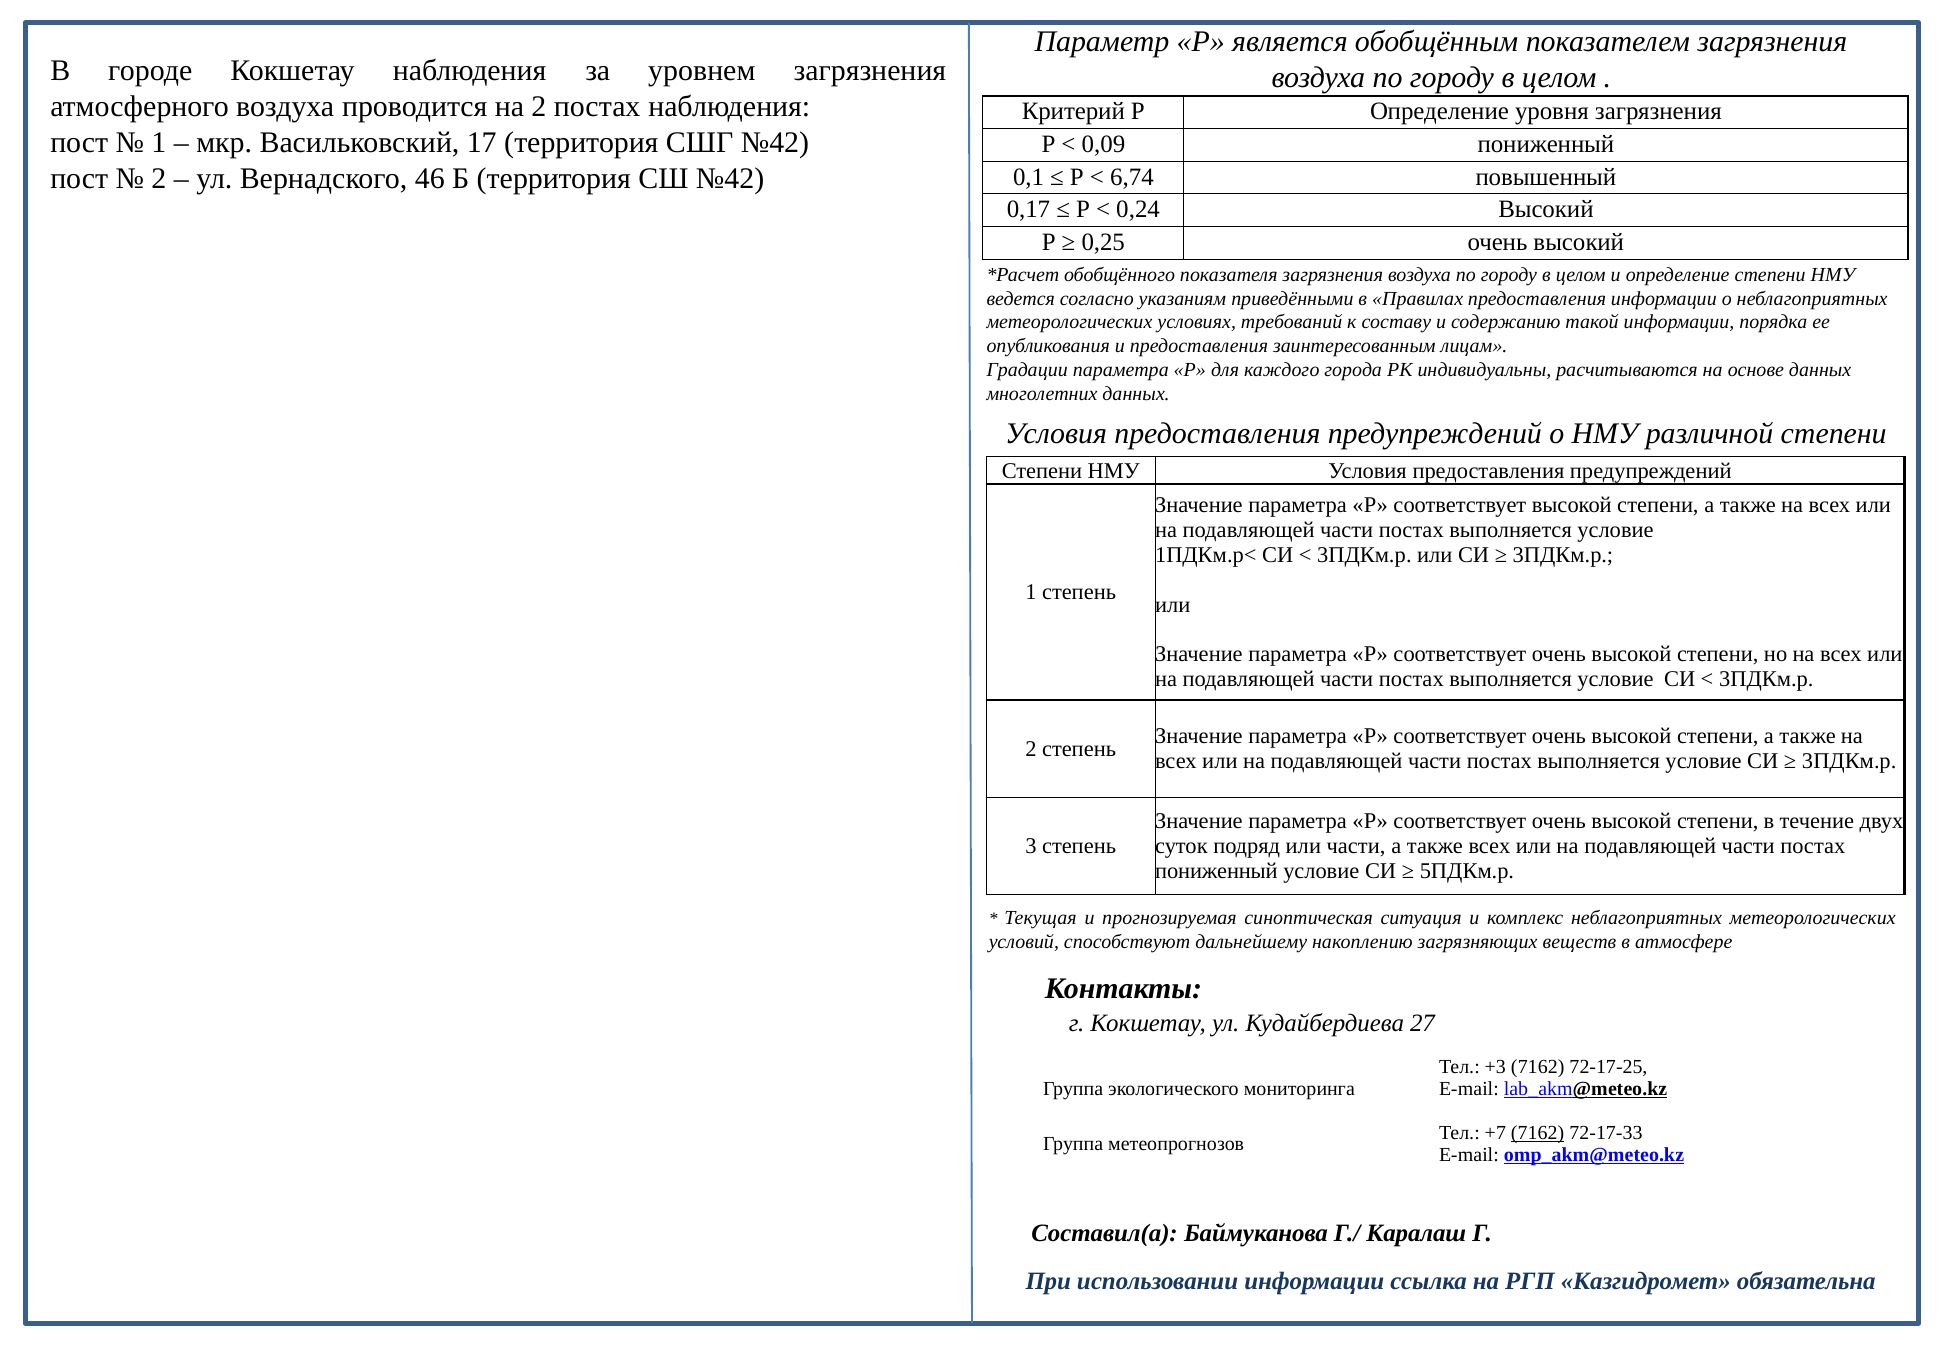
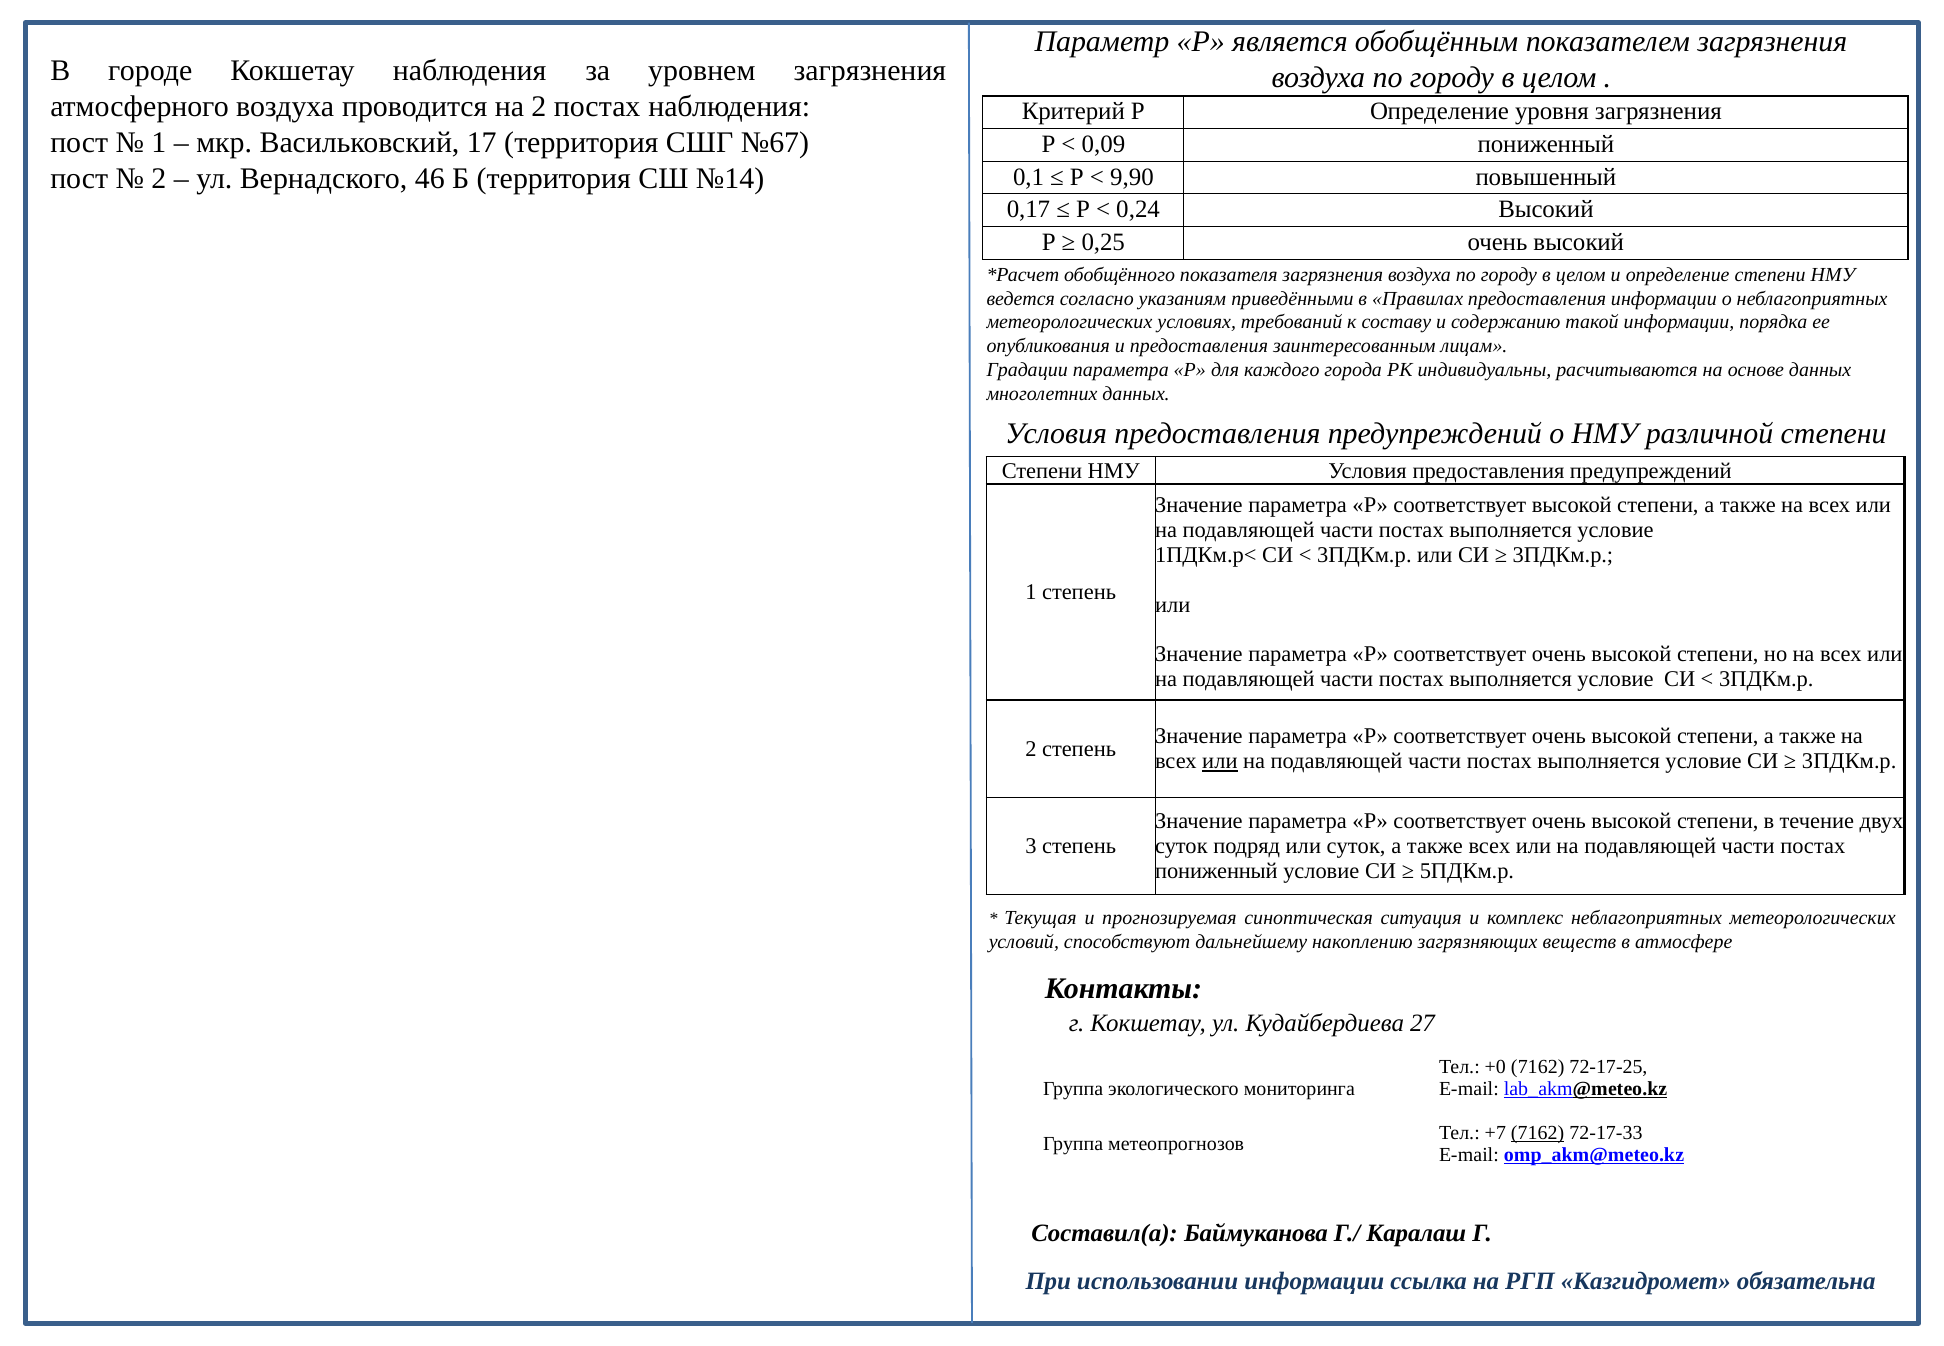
СШГ №42: №42 -> №67
СШ №42: №42 -> №14
6,74: 6,74 -> 9,90
или at (1220, 761) underline: none -> present
или части: части -> суток
+3: +3 -> +0
